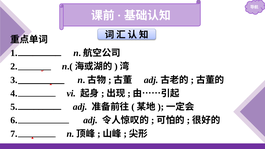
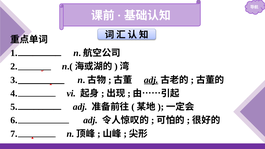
adj at (151, 80) underline: none -> present
